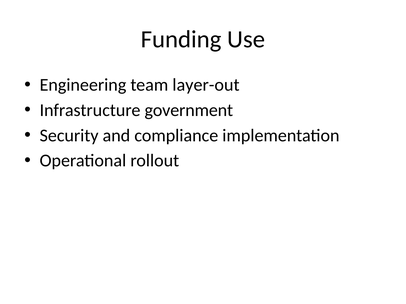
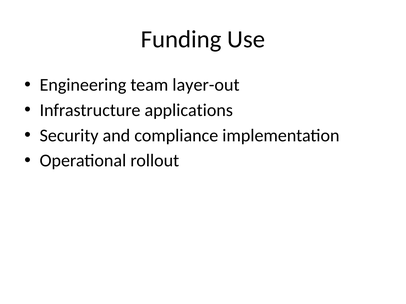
government: government -> applications
